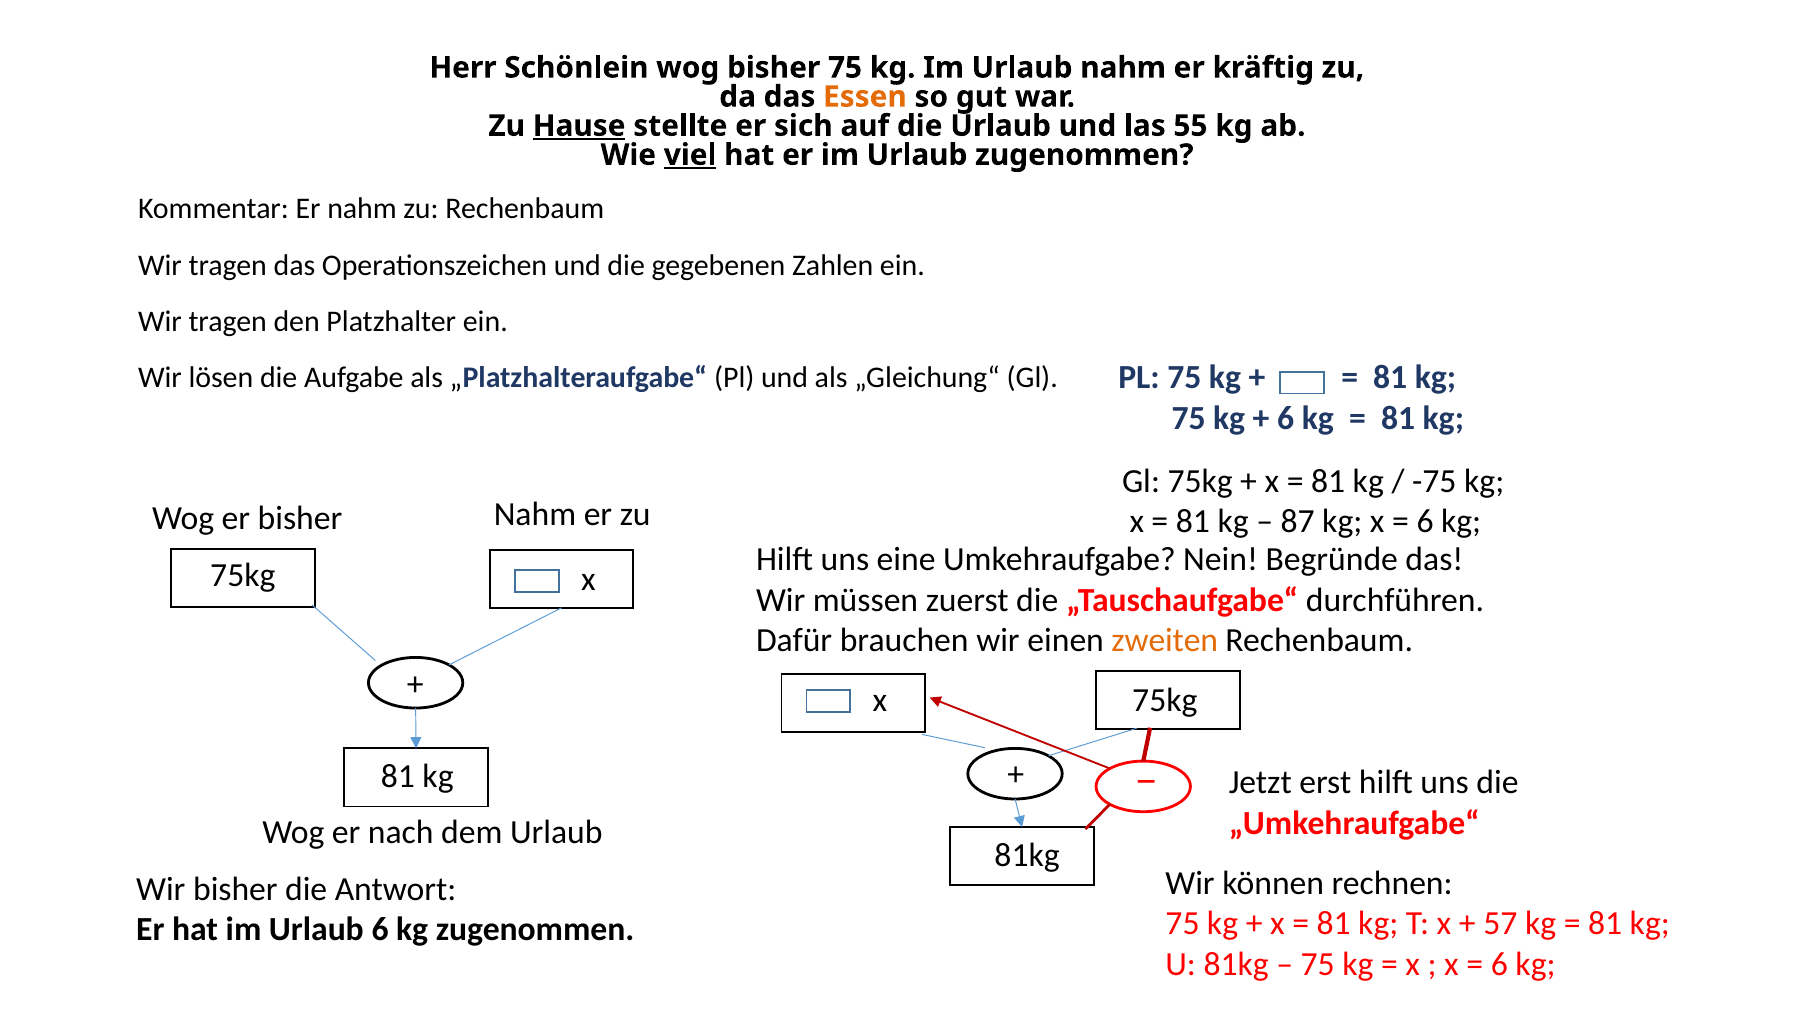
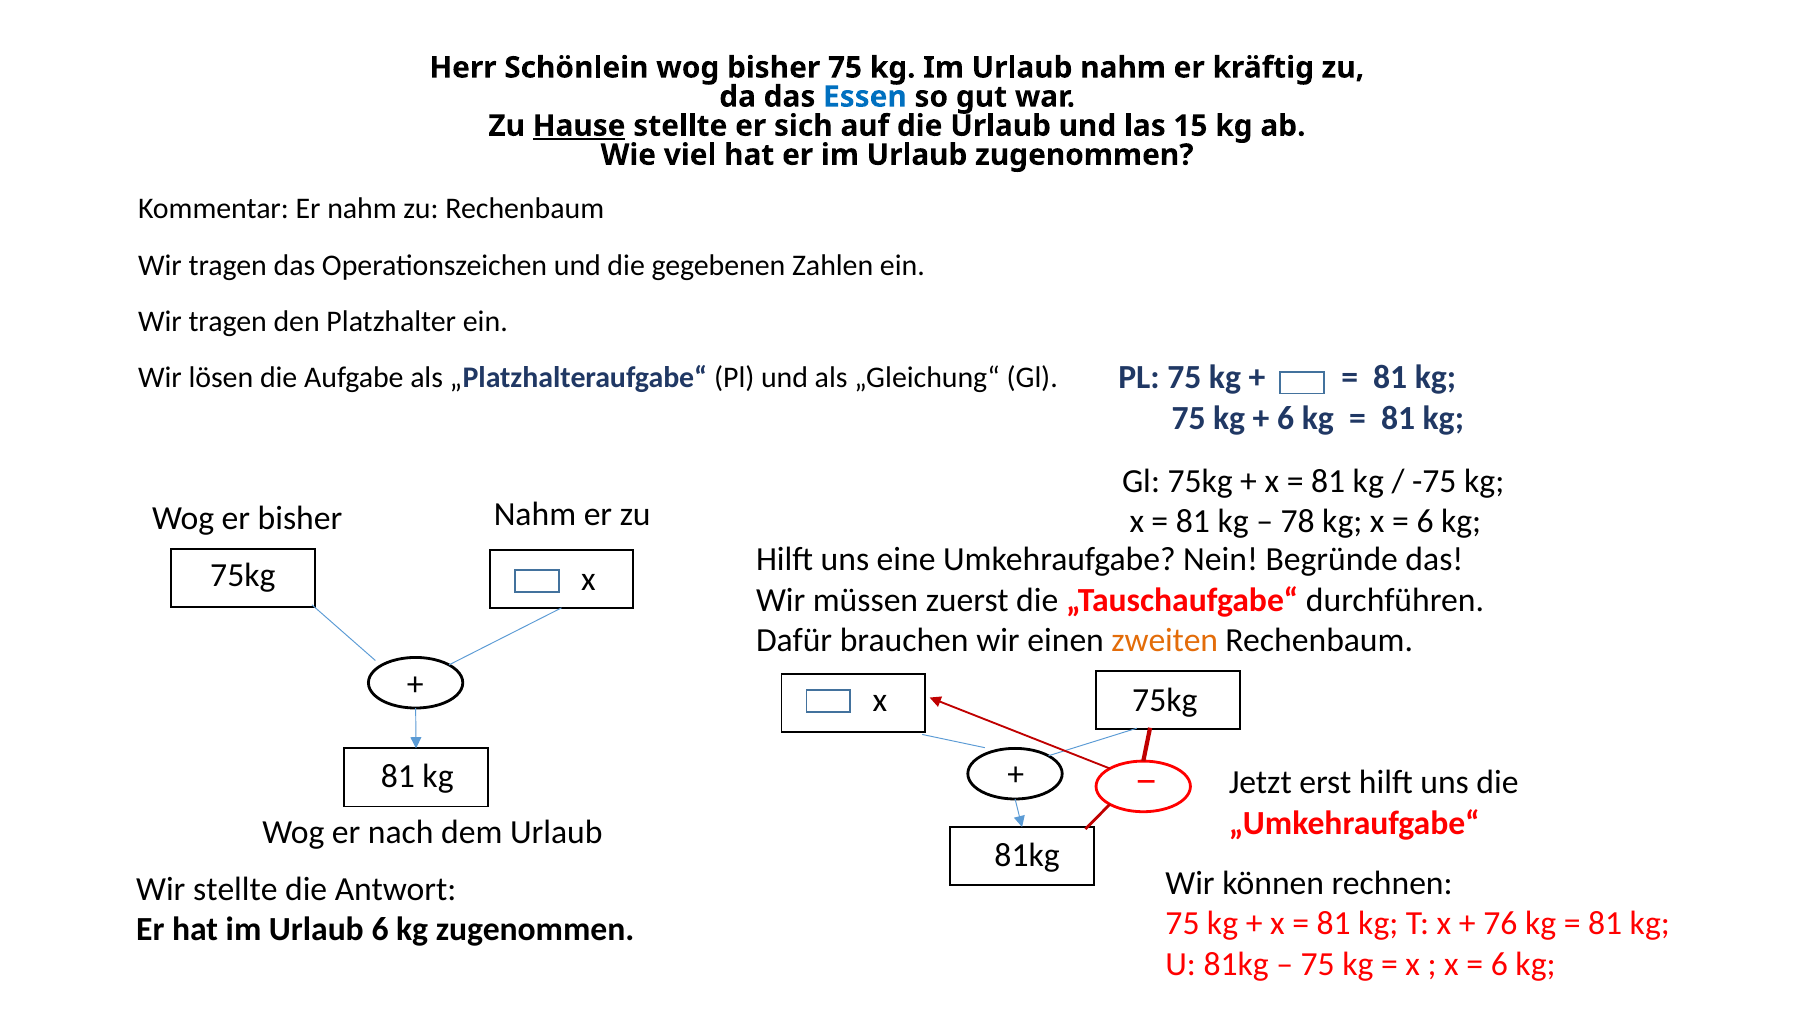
Essen colour: orange -> blue
55: 55 -> 15
viel underline: present -> none
87: 87 -> 78
Wir bisher: bisher -> stellte
57: 57 -> 76
